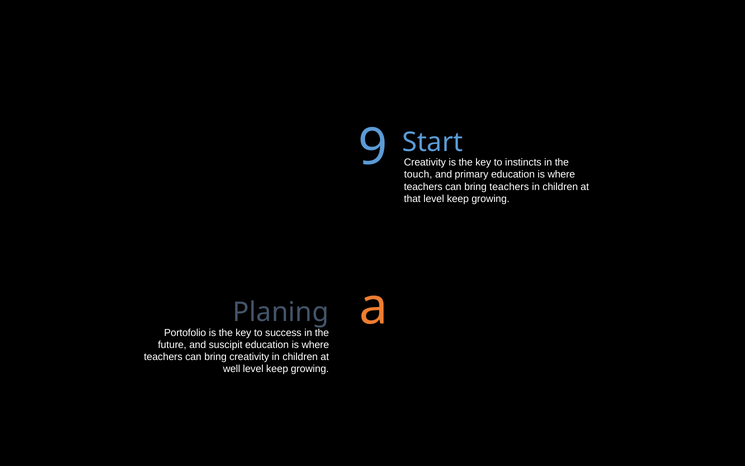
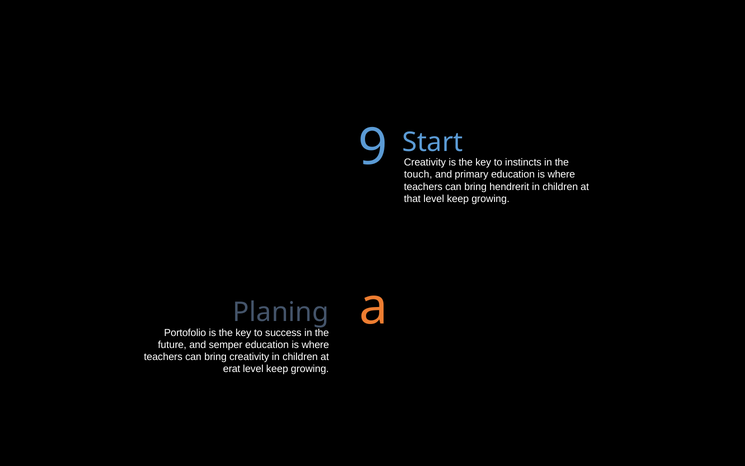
bring teachers: teachers -> hendrerit
suscipit: suscipit -> semper
well: well -> erat
